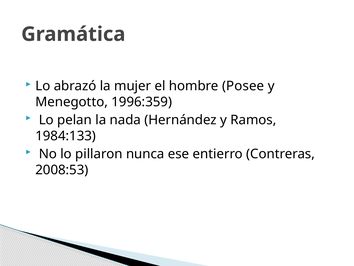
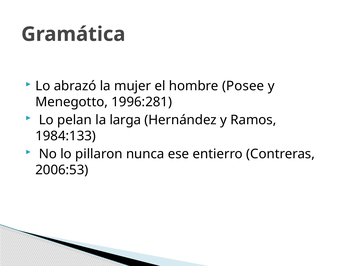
1996:359: 1996:359 -> 1996:281
nada: nada -> larga
2008:53: 2008:53 -> 2006:53
